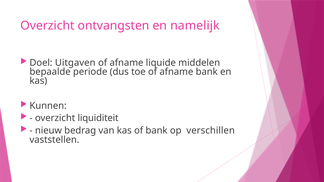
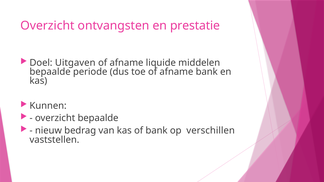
namelijk: namelijk -> prestatie
overzicht liquiditeit: liquiditeit -> bepaalde
